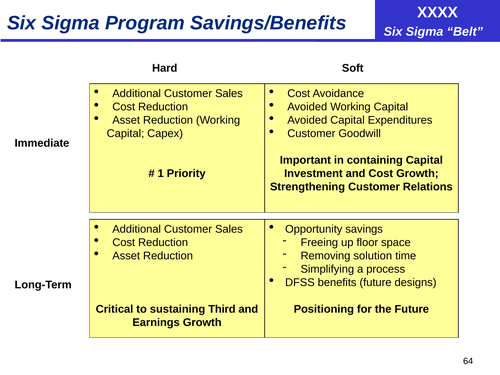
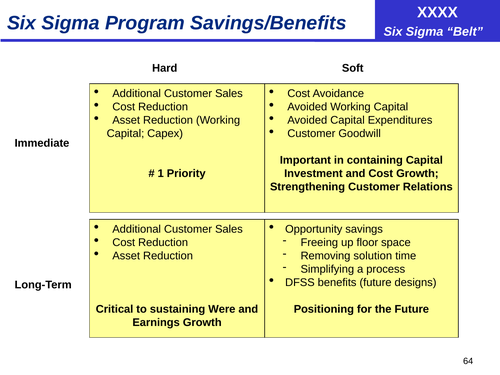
Third: Third -> Were
